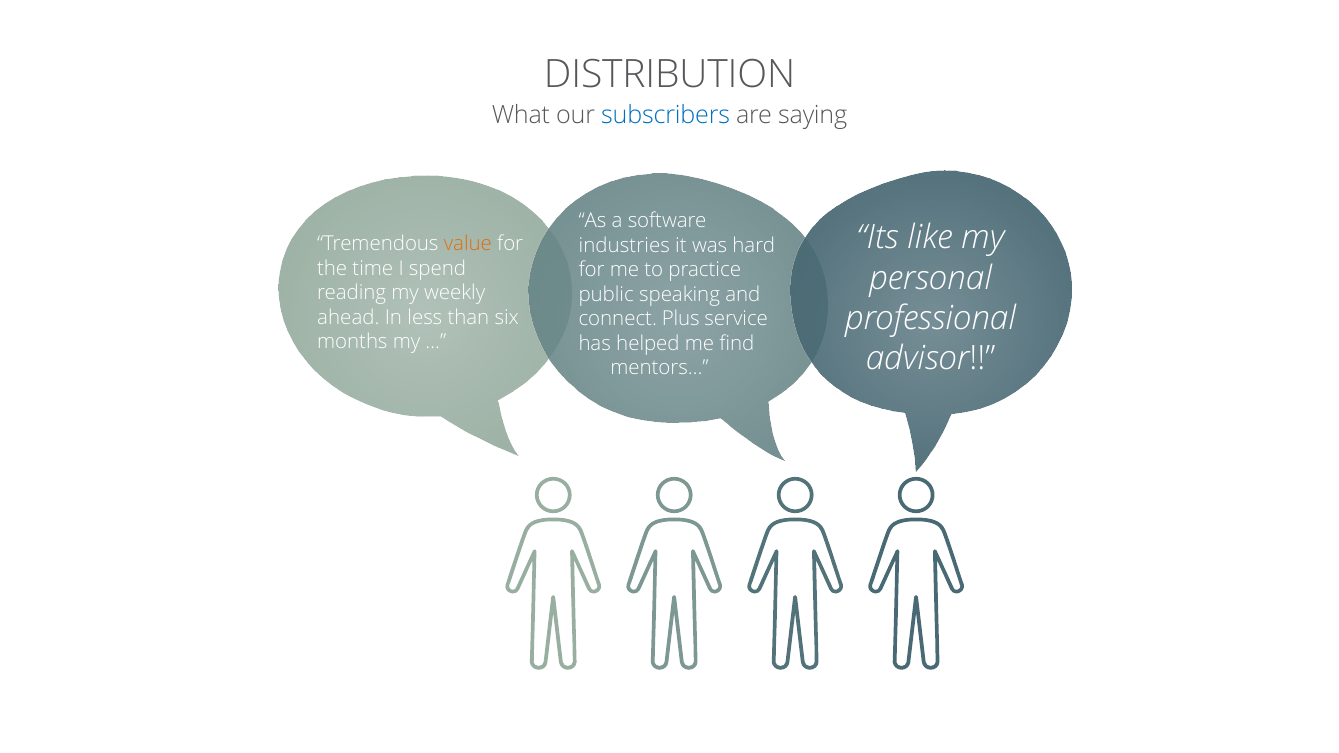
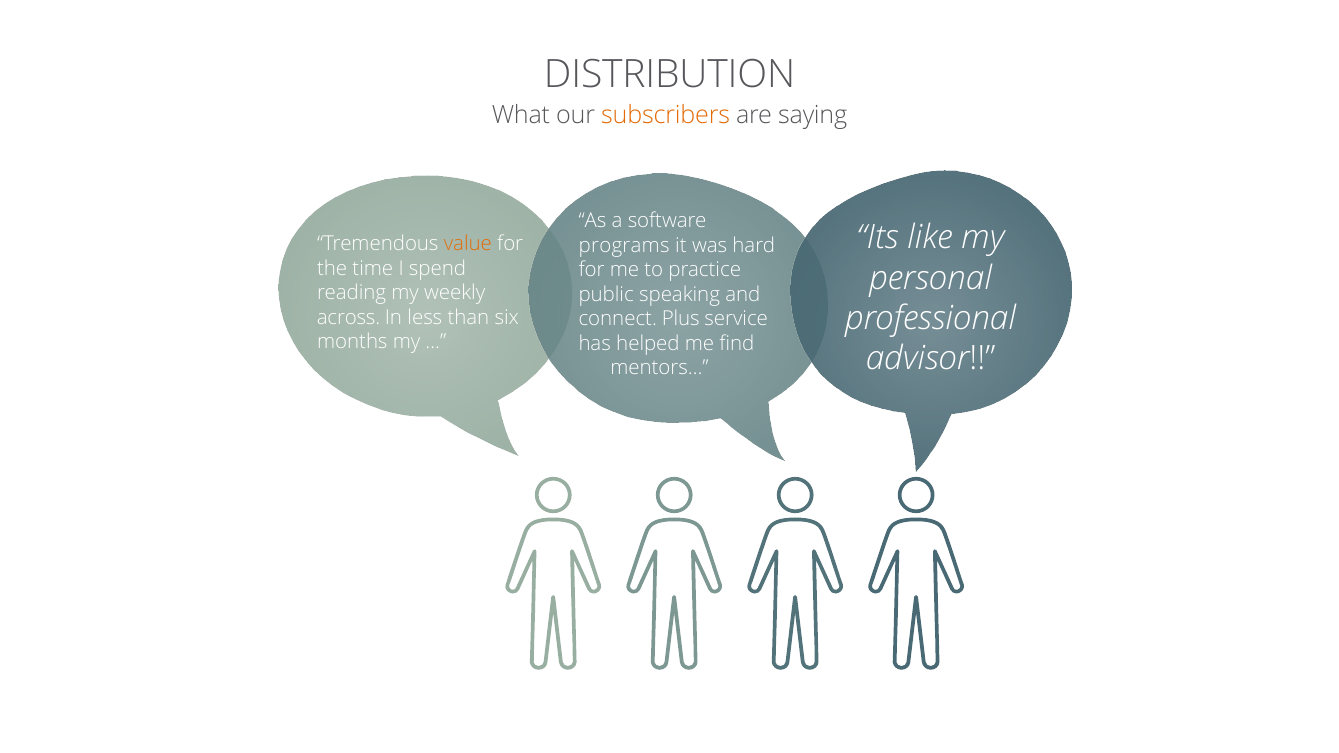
subscribers colour: blue -> orange
industries: industries -> programs
ahead: ahead -> across
